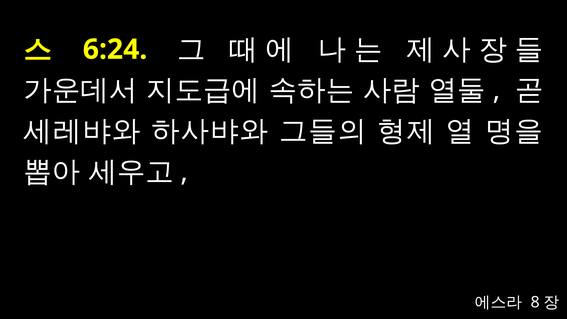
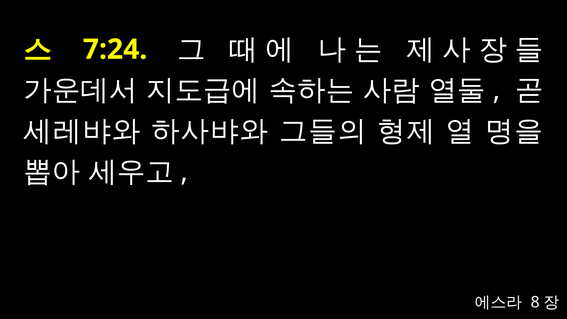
6:24: 6:24 -> 7:24
